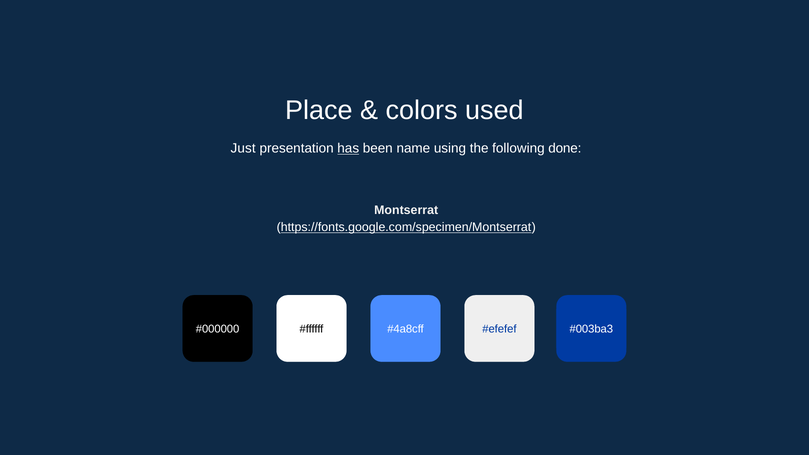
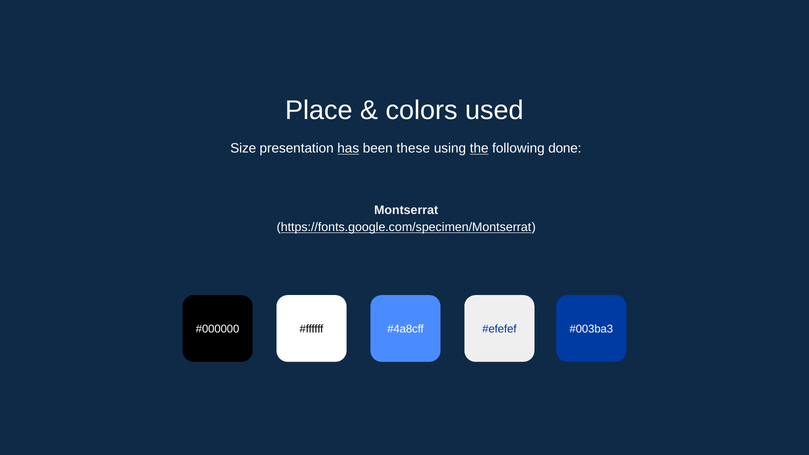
Just: Just -> Size
name: name -> these
the underline: none -> present
